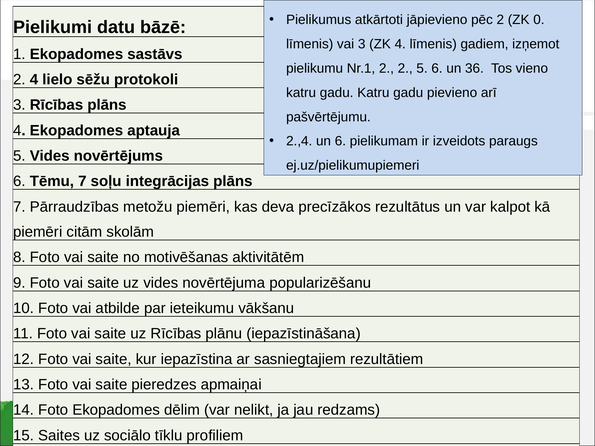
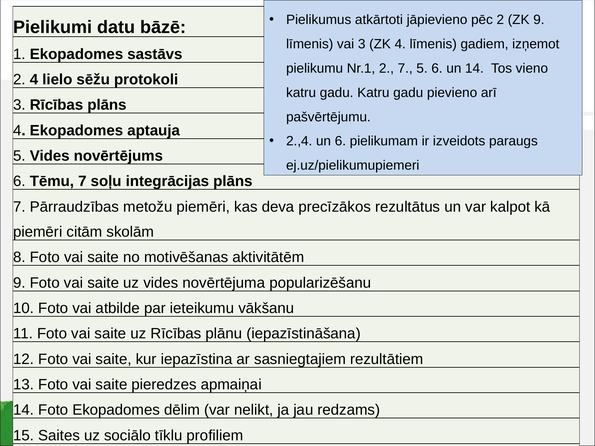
ZK 0: 0 -> 9
2 2: 2 -> 7
un 36: 36 -> 14
